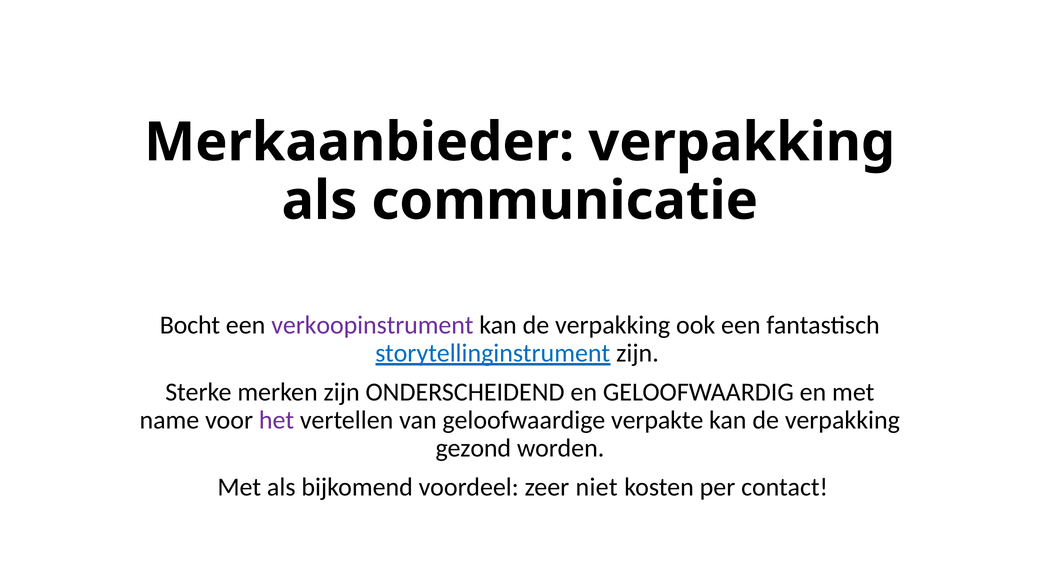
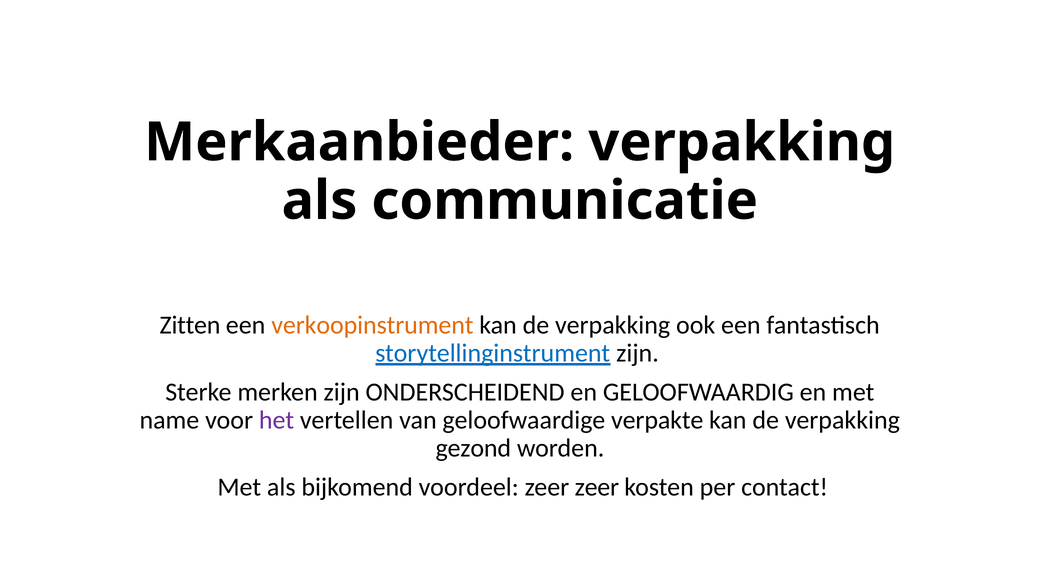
Bocht: Bocht -> Zitten
verkoopinstrument colour: purple -> orange
zeer niet: niet -> zeer
